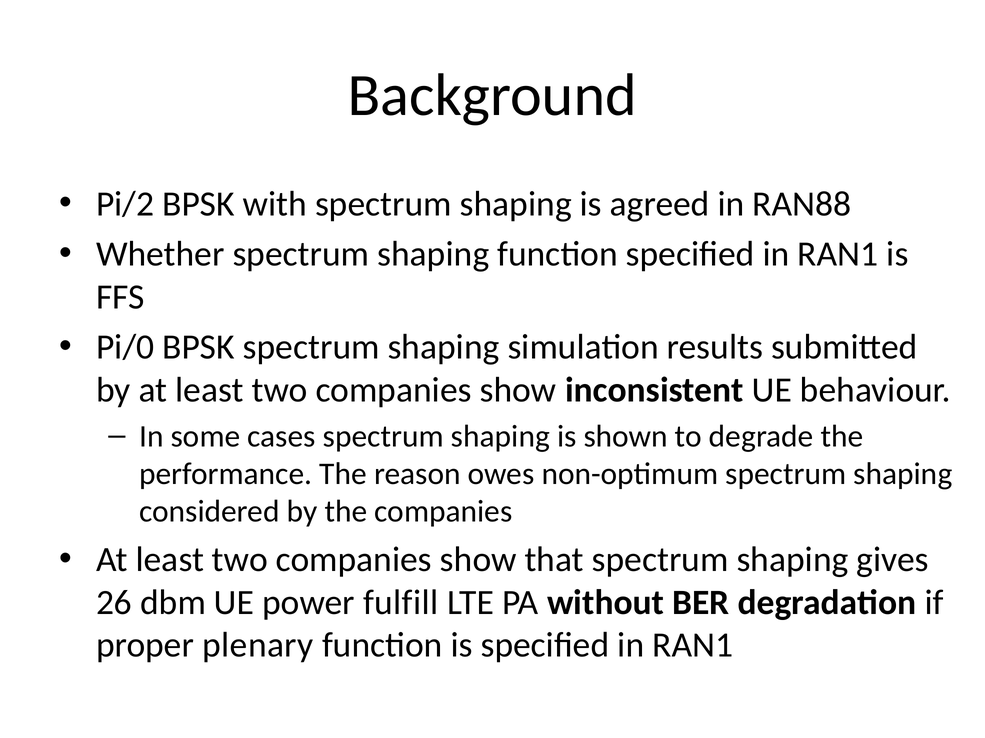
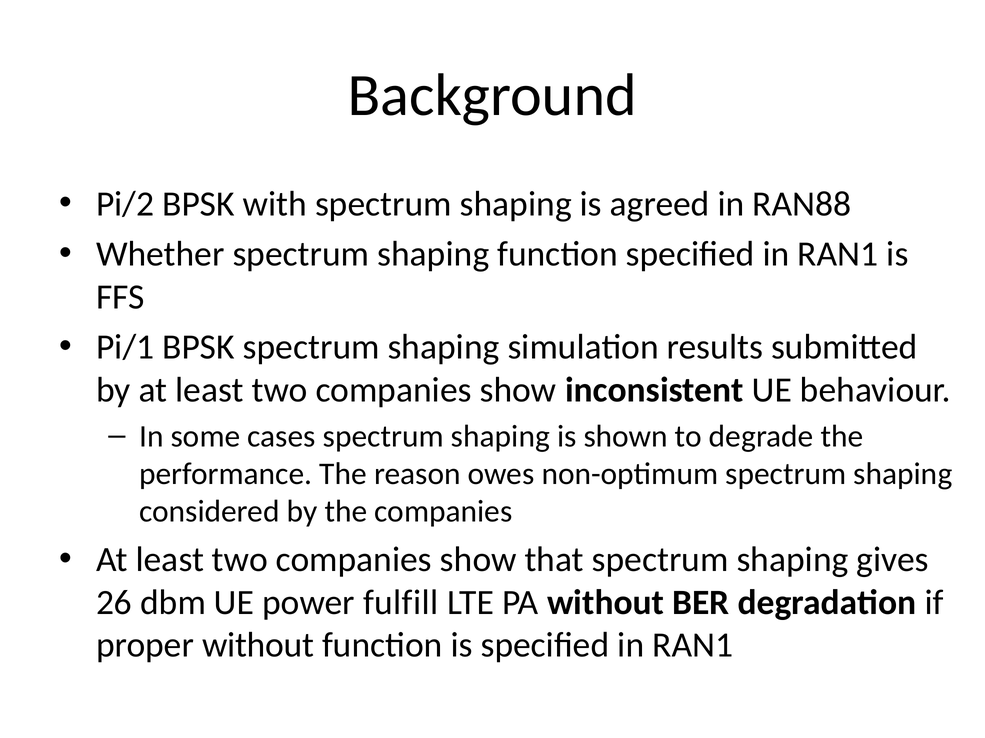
Pi/0: Pi/0 -> Pi/1
proper plenary: plenary -> without
